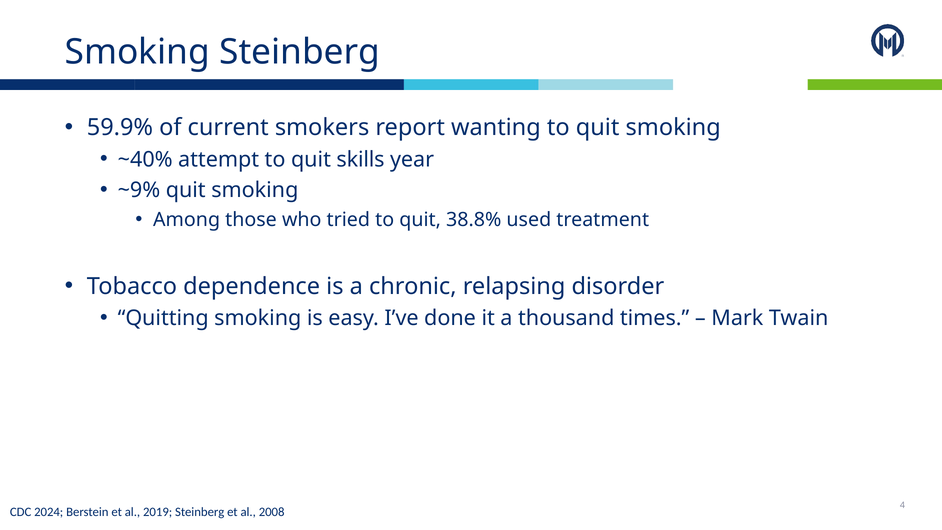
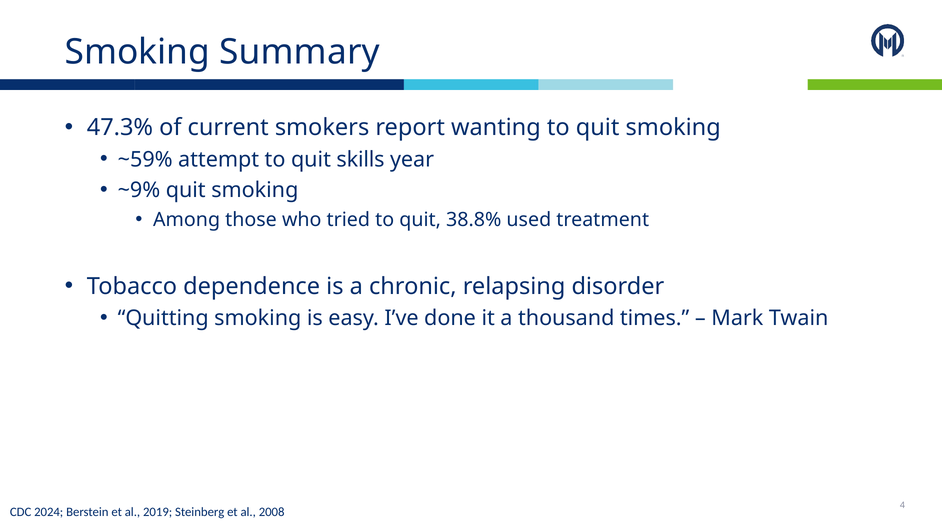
Smoking Steinberg: Steinberg -> Summary
59.9%: 59.9% -> 47.3%
~40%: ~40% -> ~59%
